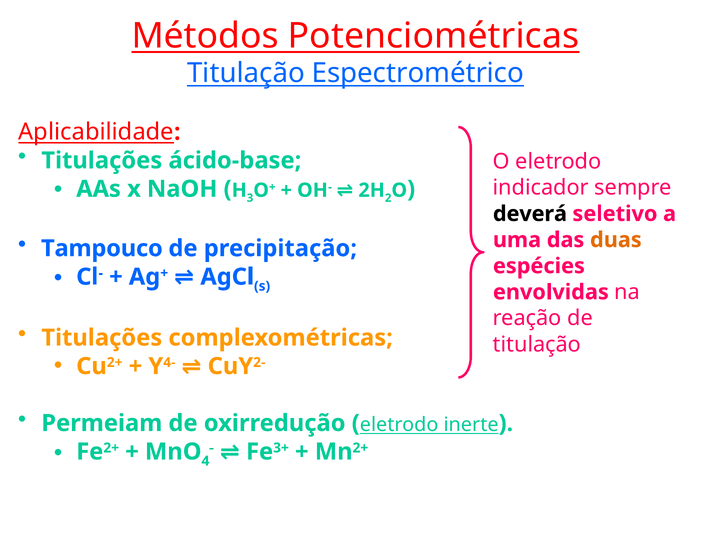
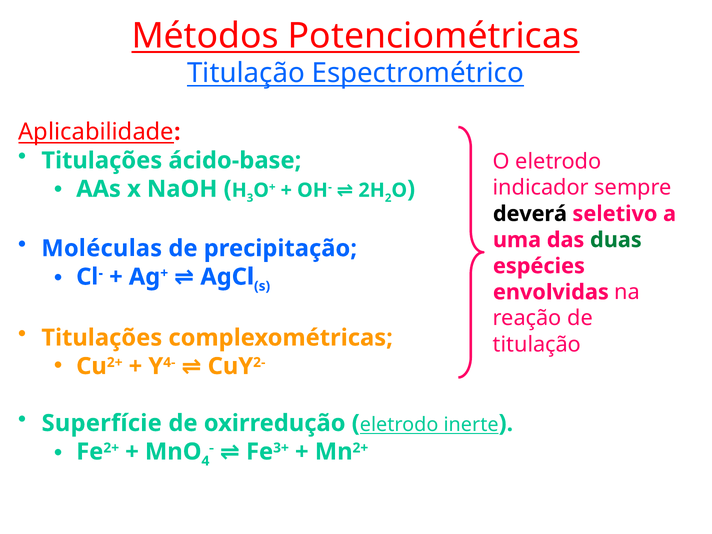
Tampouco: Tampouco -> Moléculas
duas colour: orange -> green
Permeiam: Permeiam -> Superfície
